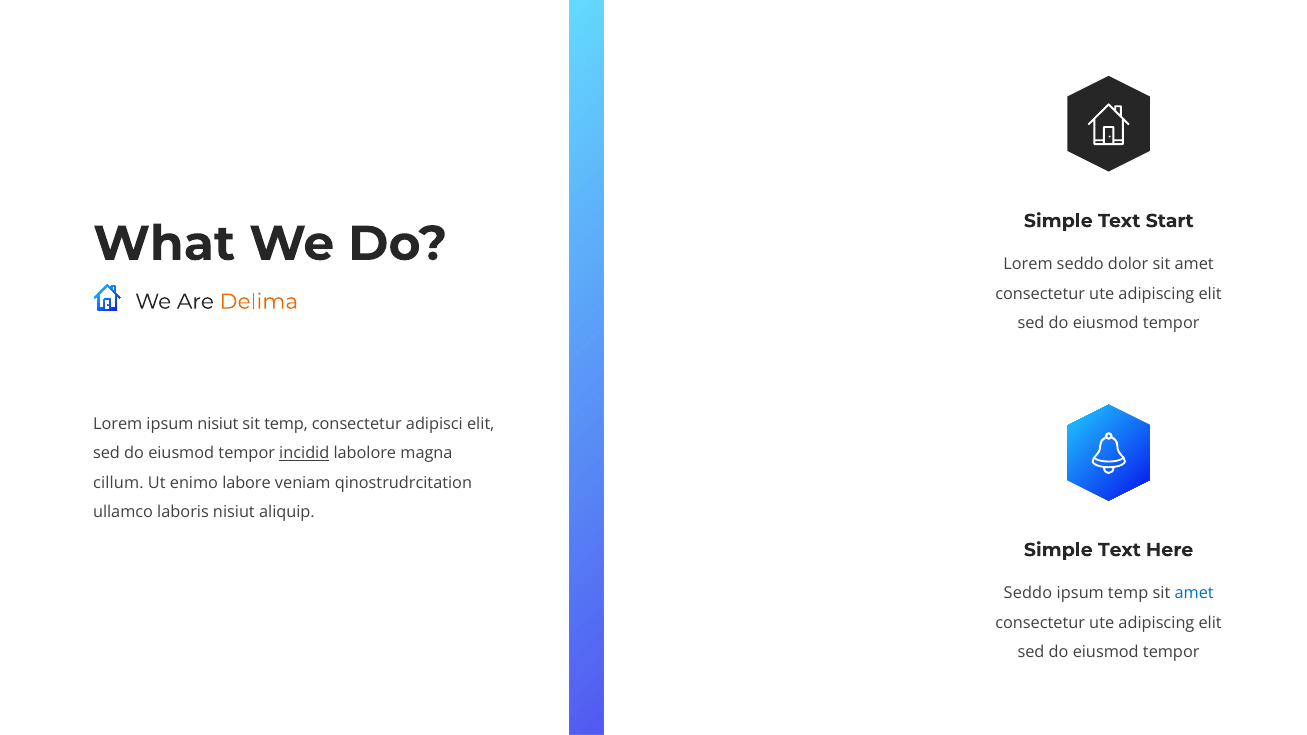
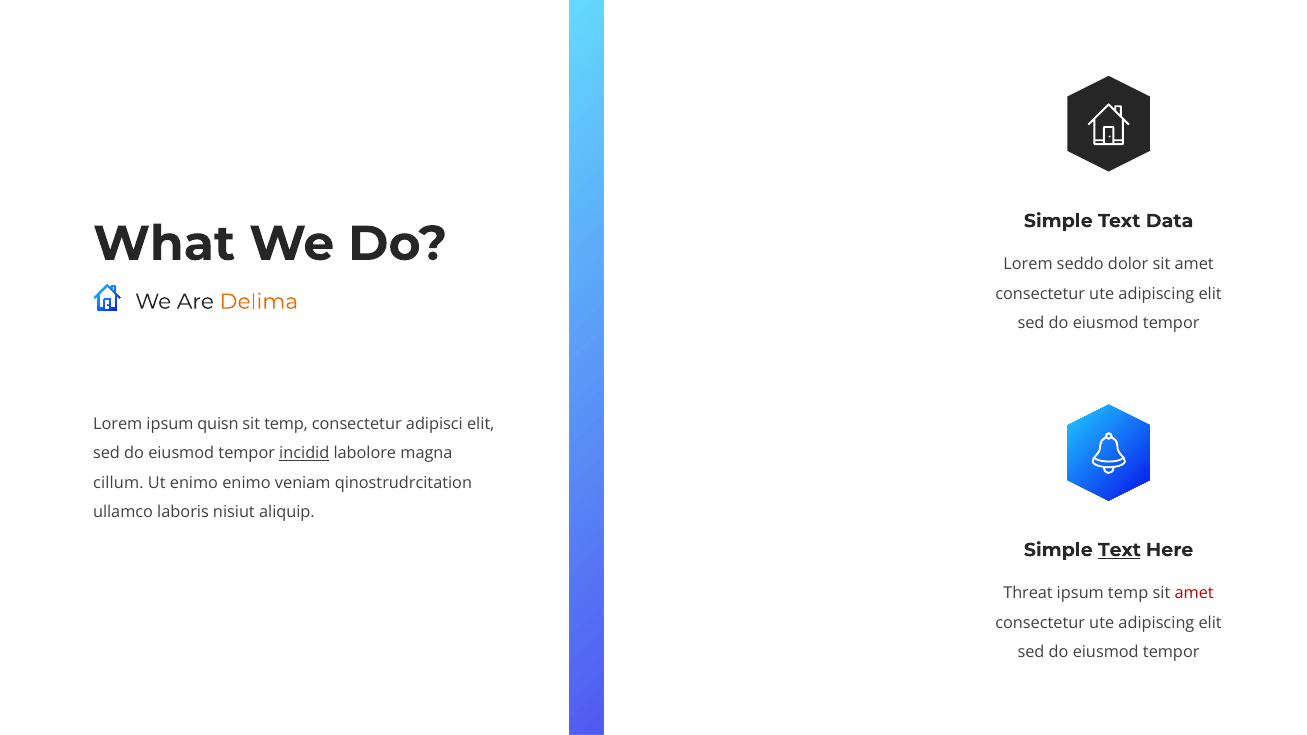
Start: Start -> Data
ipsum nisiut: nisiut -> quisn
enimo labore: labore -> enimo
Text at (1119, 550) underline: none -> present
Seddo at (1028, 593): Seddo -> Threat
amet at (1194, 593) colour: blue -> red
